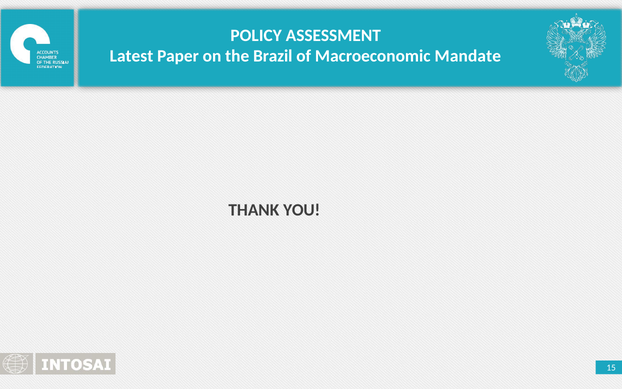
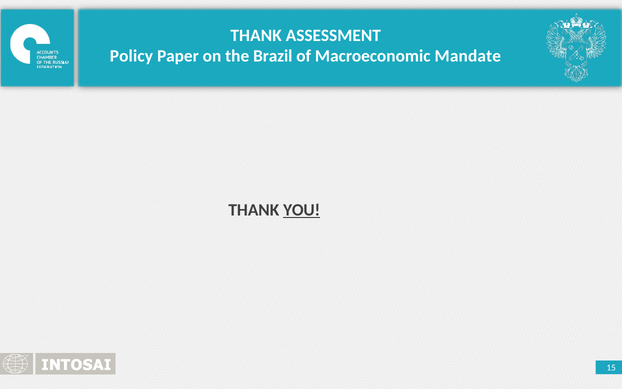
POLICY at (256, 35): POLICY -> THANK
Latest: Latest -> Policy
YOU underline: none -> present
